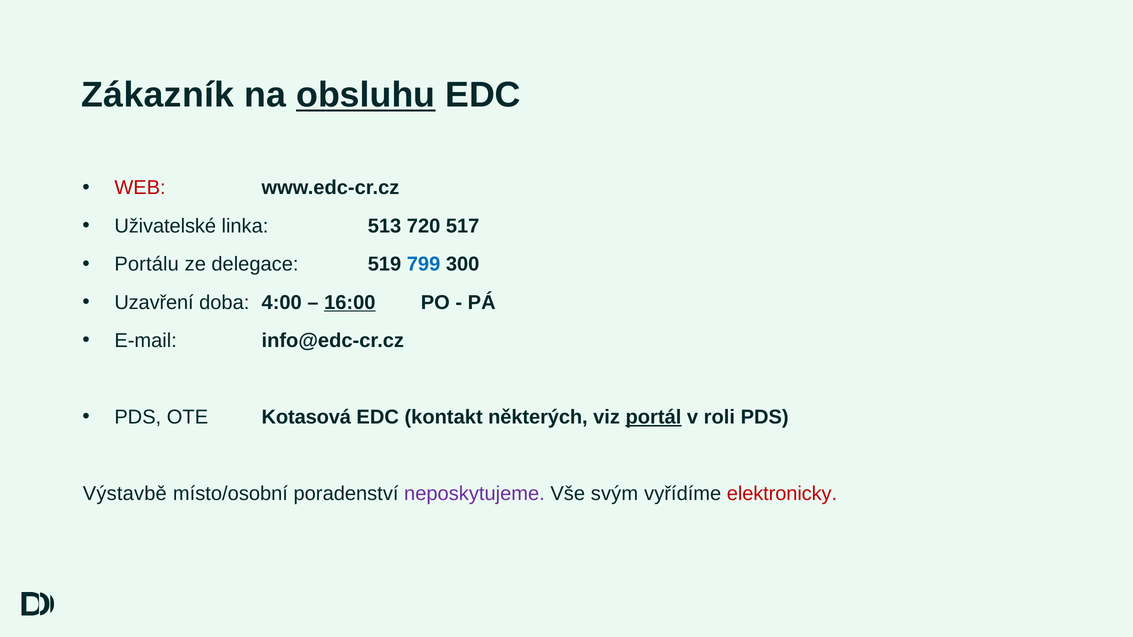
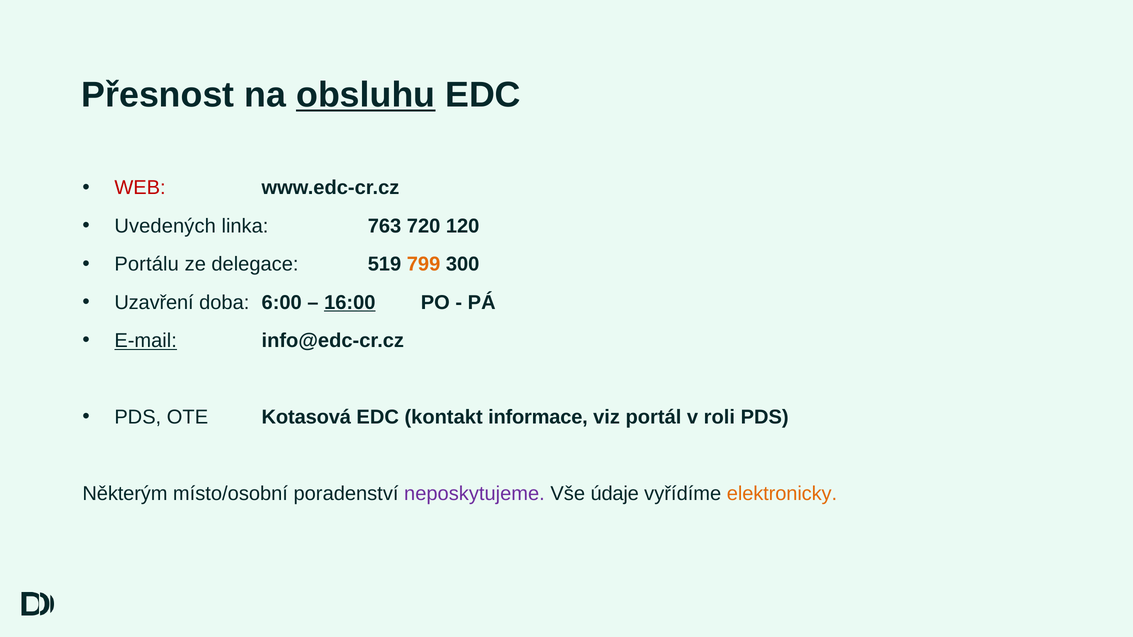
Zákazník: Zákazník -> Přesnost
Uživatelské: Uživatelské -> Uvedených
513: 513 -> 763
517: 517 -> 120
799 colour: blue -> orange
4:00: 4:00 -> 6:00
E-mail underline: none -> present
některých: některých -> informace
portál underline: present -> none
Výstavbě: Výstavbě -> Některým
svým: svým -> údaje
elektronicky colour: red -> orange
